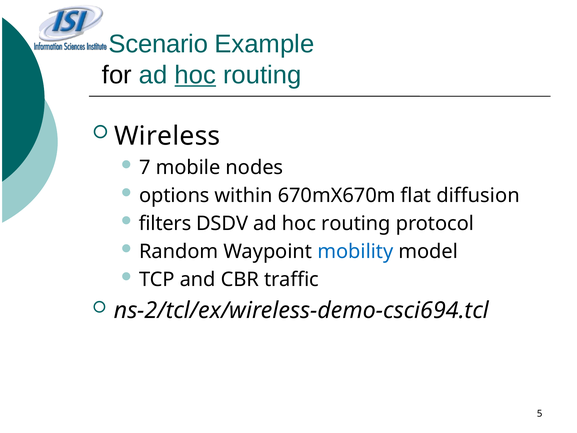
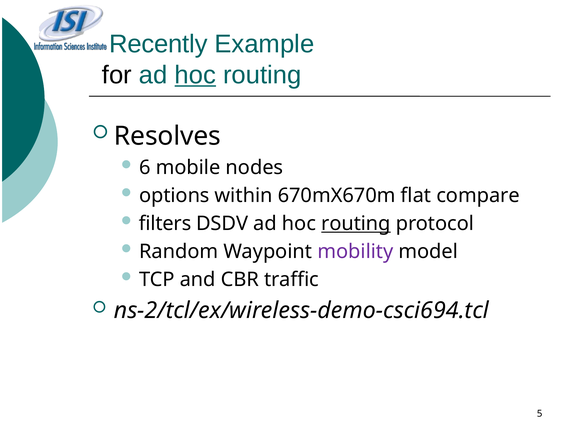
Scenario: Scenario -> Recently
Wireless: Wireless -> Resolves
7: 7 -> 6
diffusion: diffusion -> compare
routing at (356, 223) underline: none -> present
mobility colour: blue -> purple
